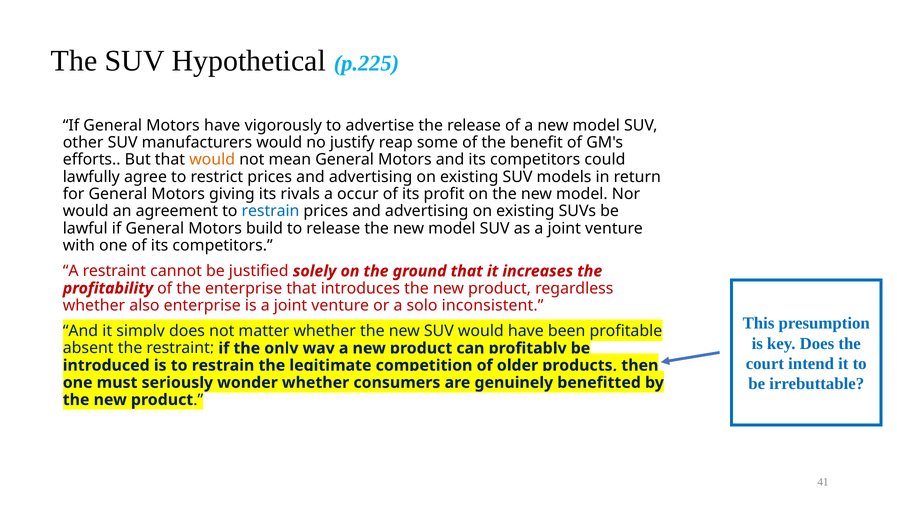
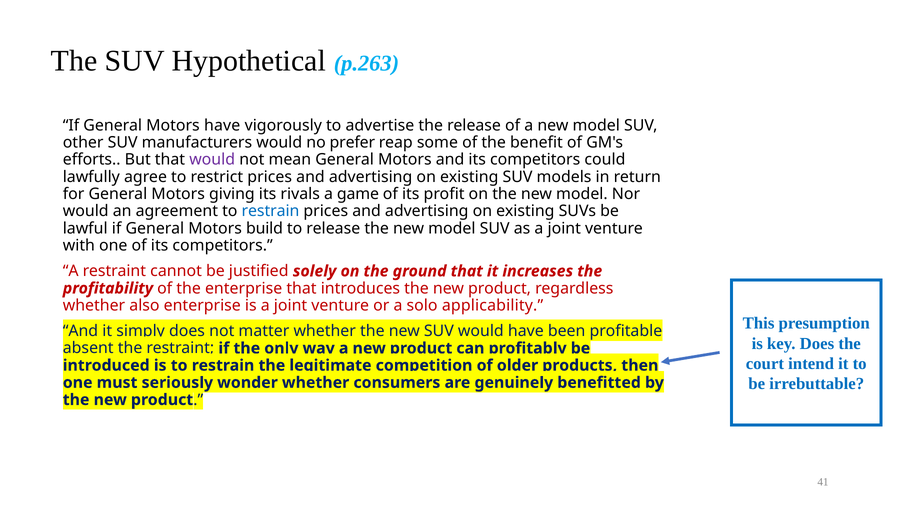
p.225: p.225 -> p.263
justify: justify -> prefer
would at (212, 160) colour: orange -> purple
occur: occur -> game
inconsistent: inconsistent -> applicability
